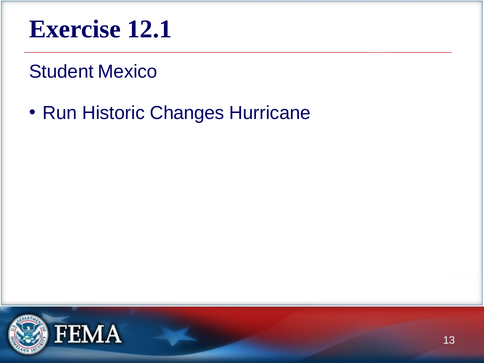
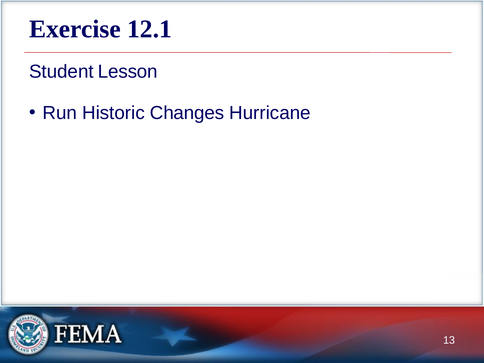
Mexico: Mexico -> Lesson
